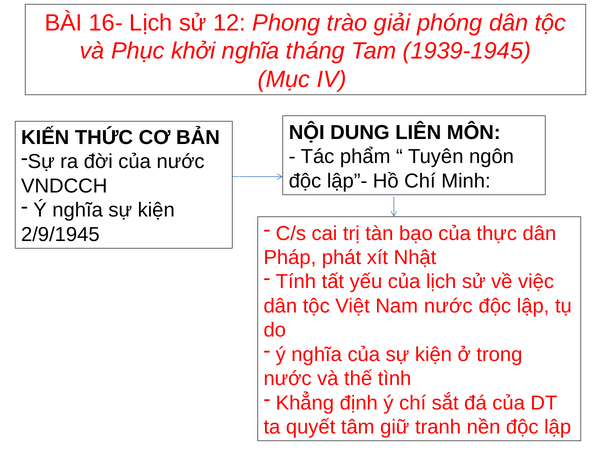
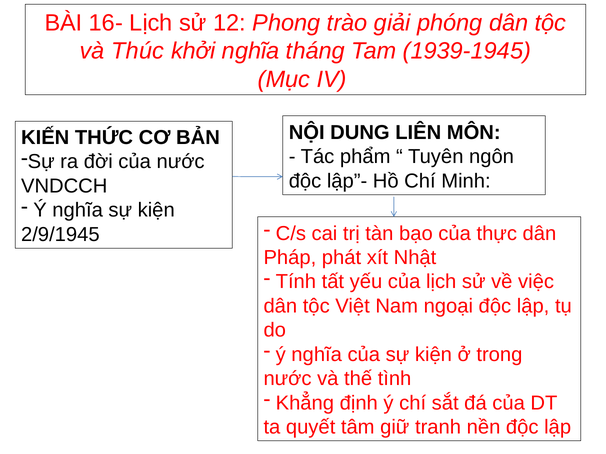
Phục: Phục -> Thúc
Nam nước: nước -> ngoại
